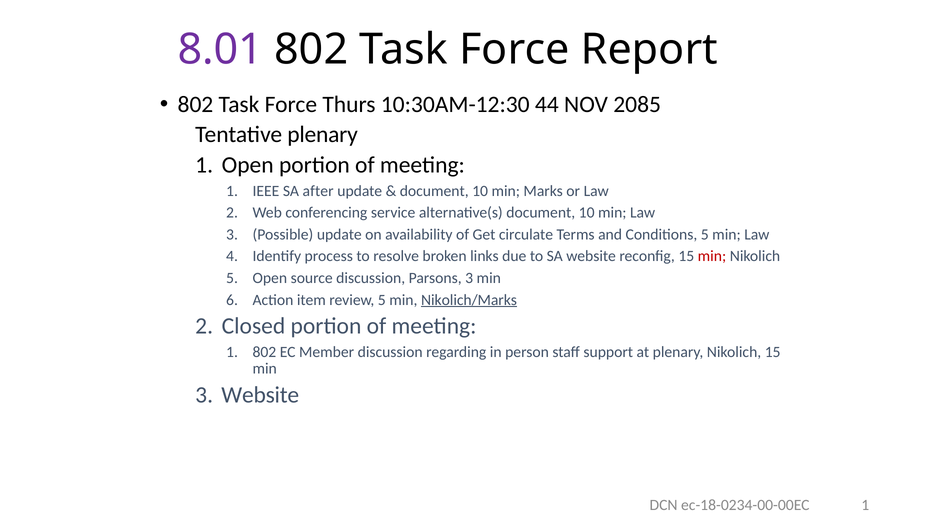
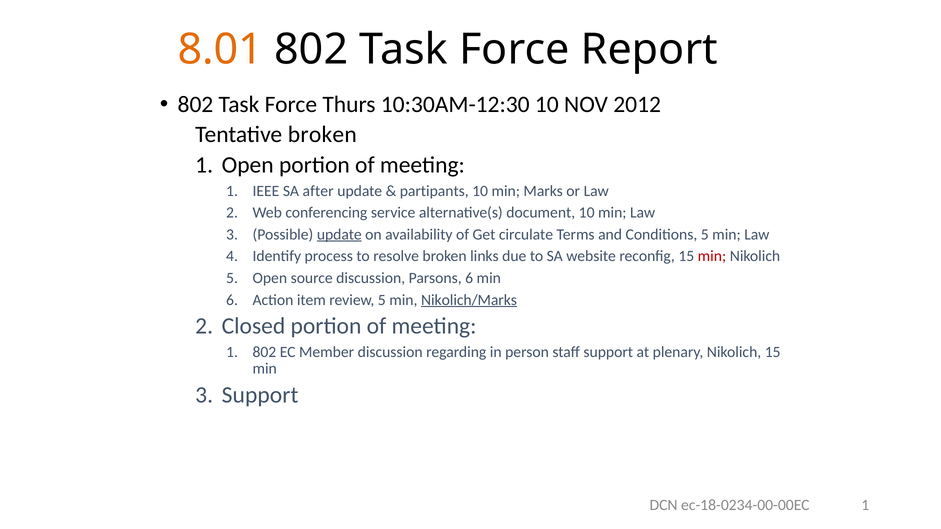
8.01 colour: purple -> orange
10:30AM-12:30 44: 44 -> 10
2085: 2085 -> 2012
Tentative plenary: plenary -> broken
document at (434, 191): document -> partipants
update at (339, 235) underline: none -> present
Parsons 3: 3 -> 6
Website at (260, 395): Website -> Support
